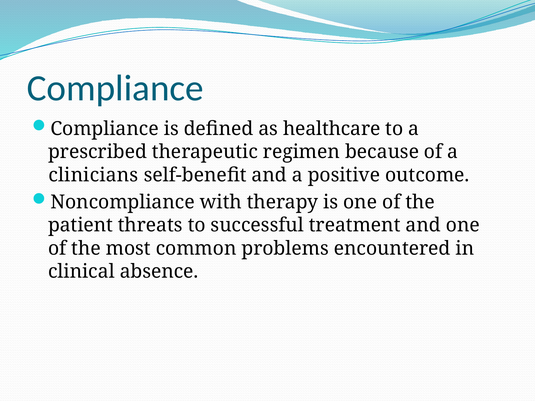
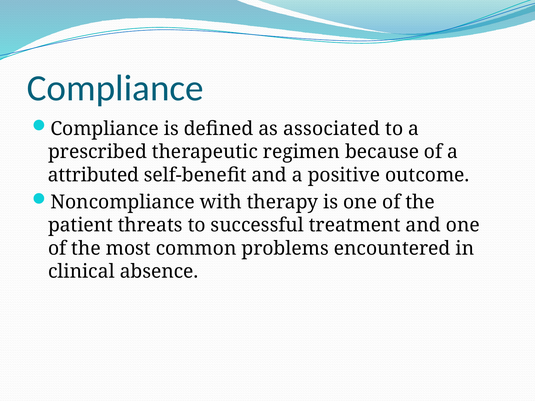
healthcare: healthcare -> associated
clinicians: clinicians -> attributed
